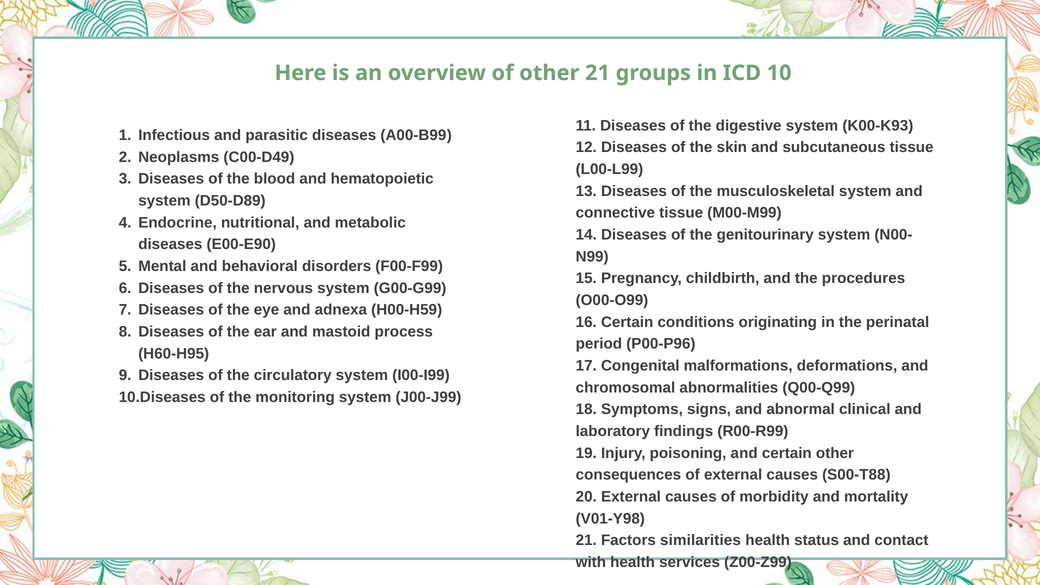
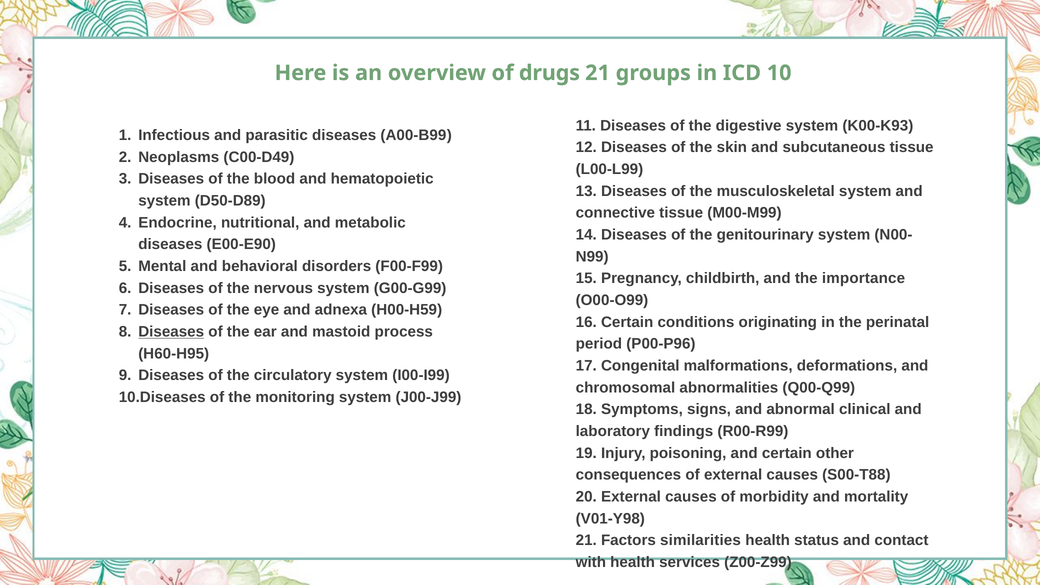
of other: other -> drugs
procedures: procedures -> importance
Diseases at (171, 332) underline: none -> present
